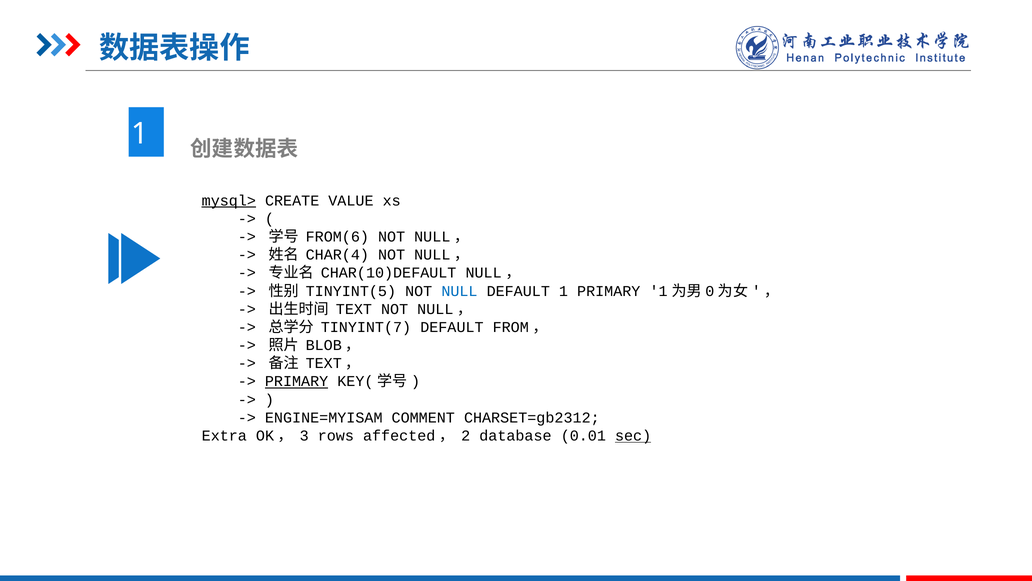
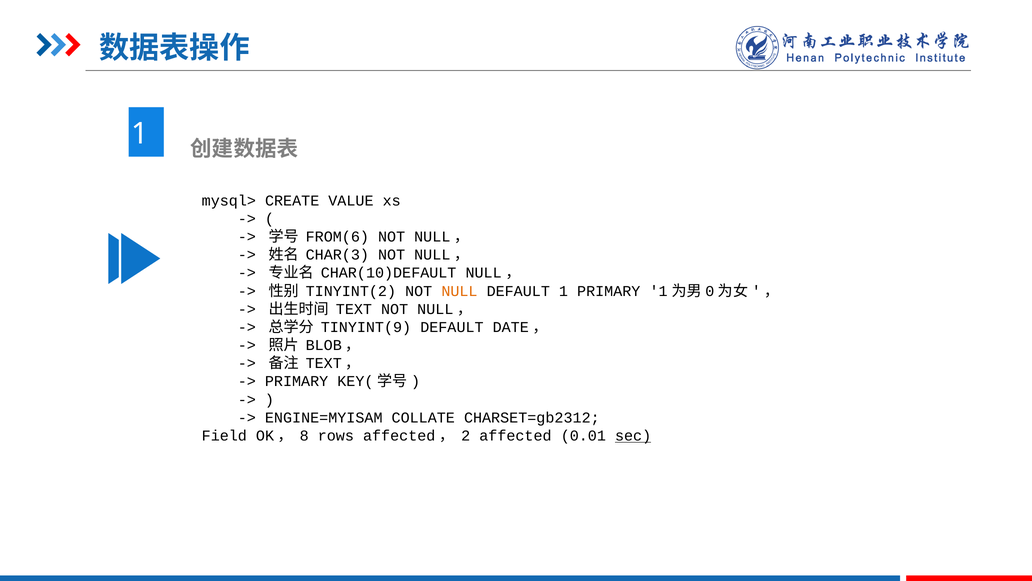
mysql> underline: present -> none
CHAR(4: CHAR(4 -> CHAR(3
TINYINT(5: TINYINT(5 -> TINYINT(2
NULL at (459, 291) colour: blue -> orange
TINYINT(7: TINYINT(7 -> TINYINT(9
FROM: FROM -> DATE
PRIMARY at (297, 381) underline: present -> none
COMMENT: COMMENT -> COLLATE
Extra: Extra -> Field
3: 3 -> 8
2 database: database -> affected
